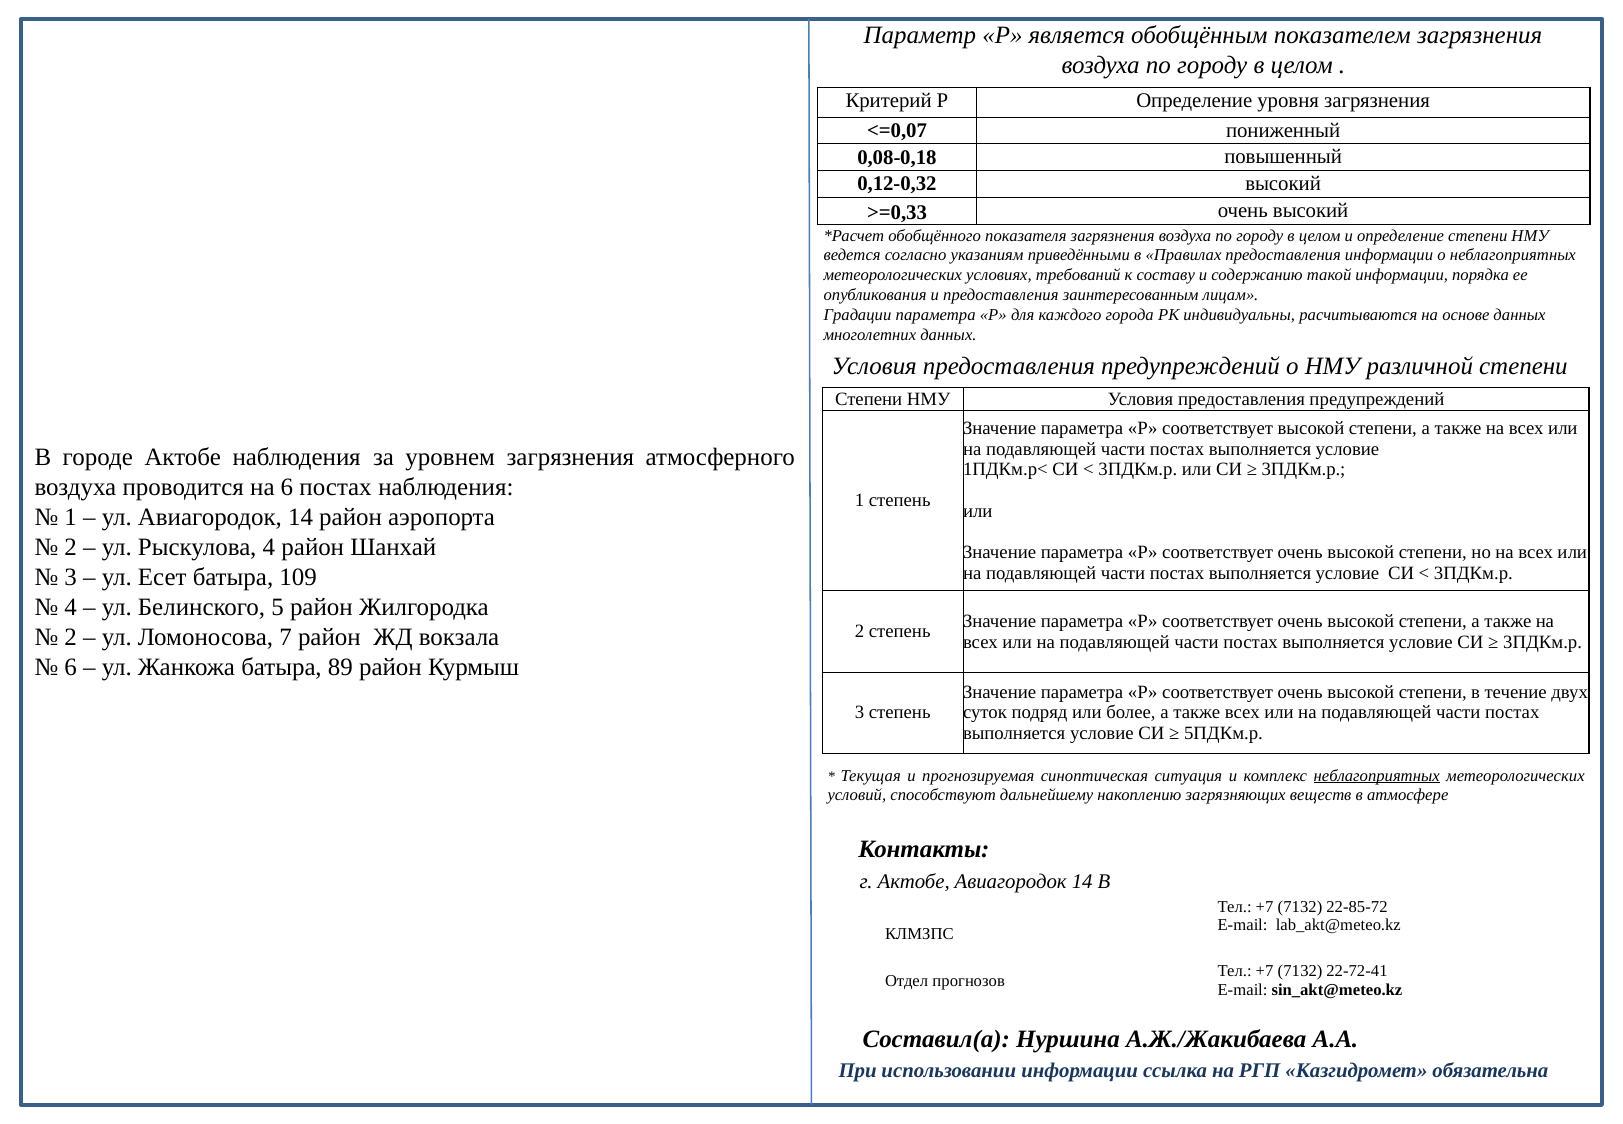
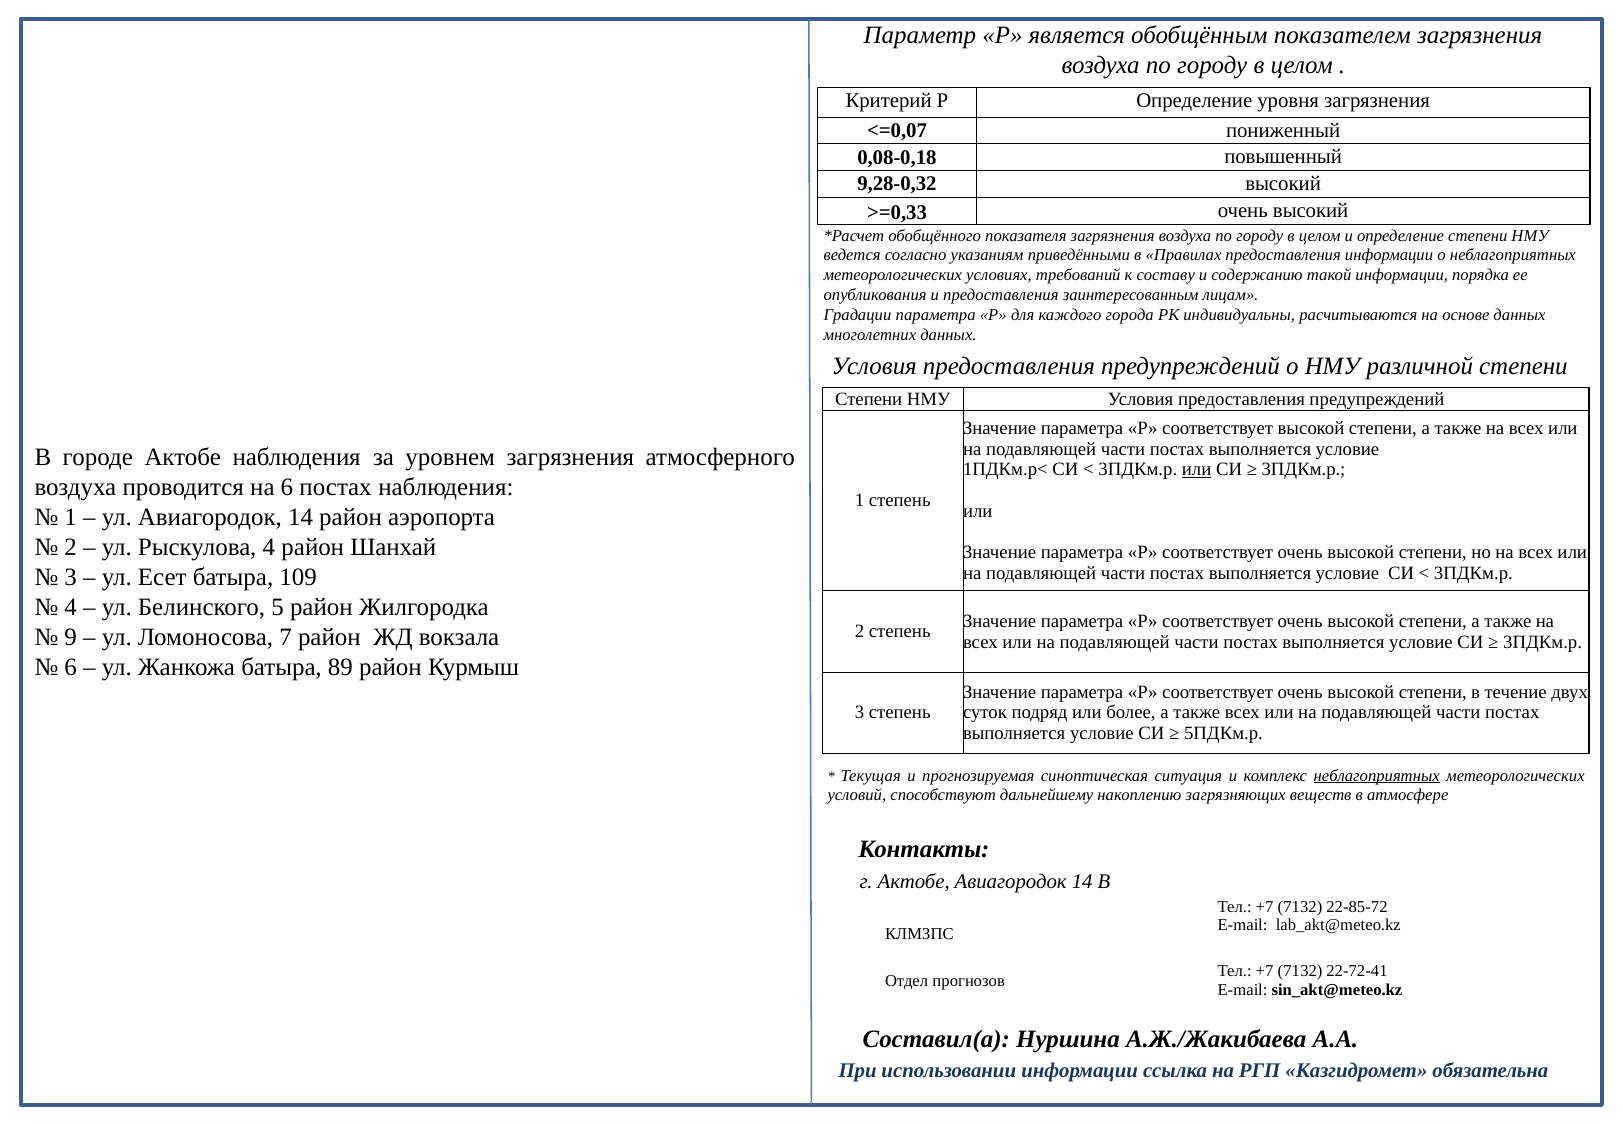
0,12-0,32: 0,12-0,32 -> 9,28-0,32
или at (1197, 469) underline: none -> present
2 at (71, 637): 2 -> 9
